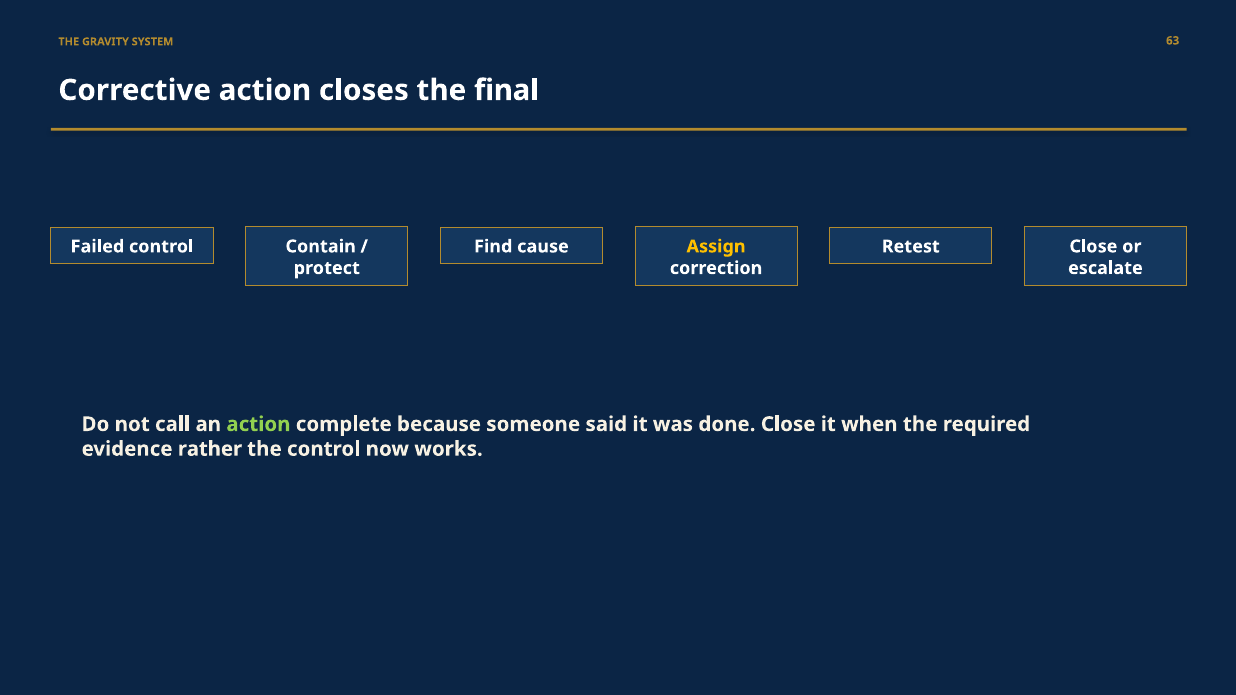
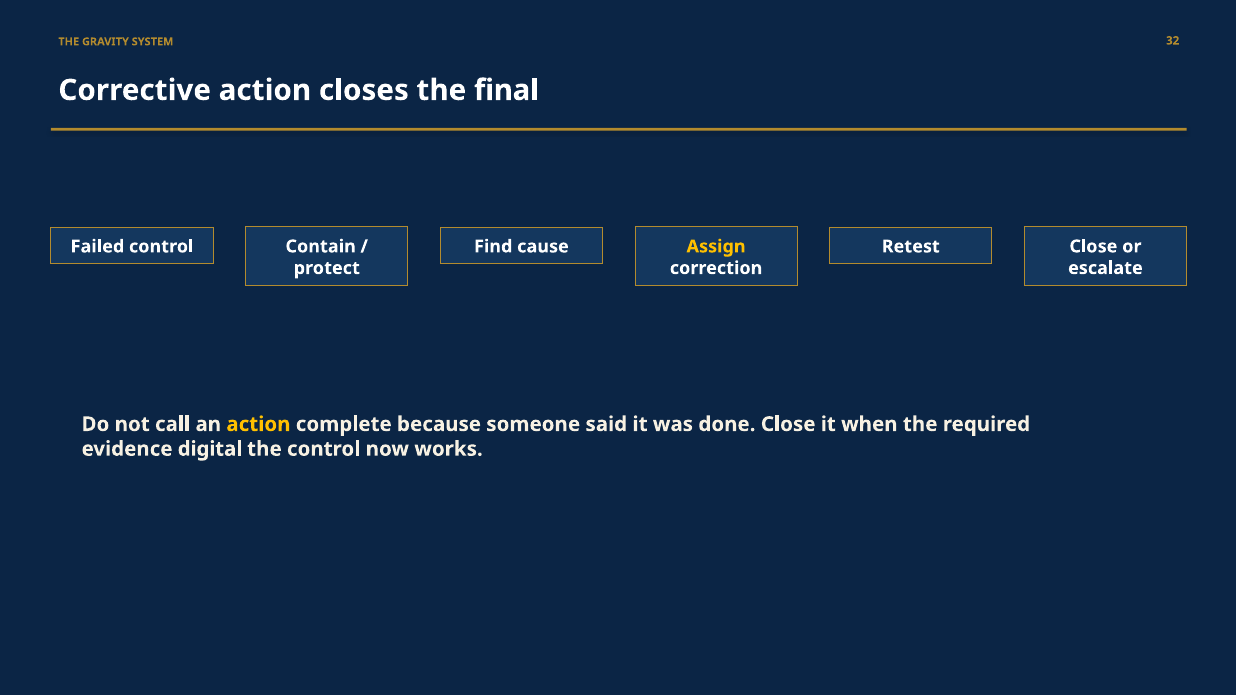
63: 63 -> 32
action at (258, 424) colour: light green -> yellow
rather: rather -> digital
